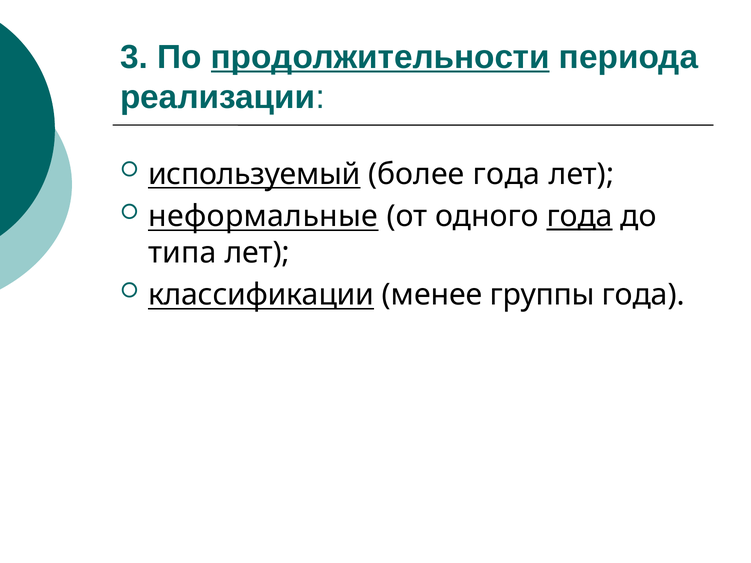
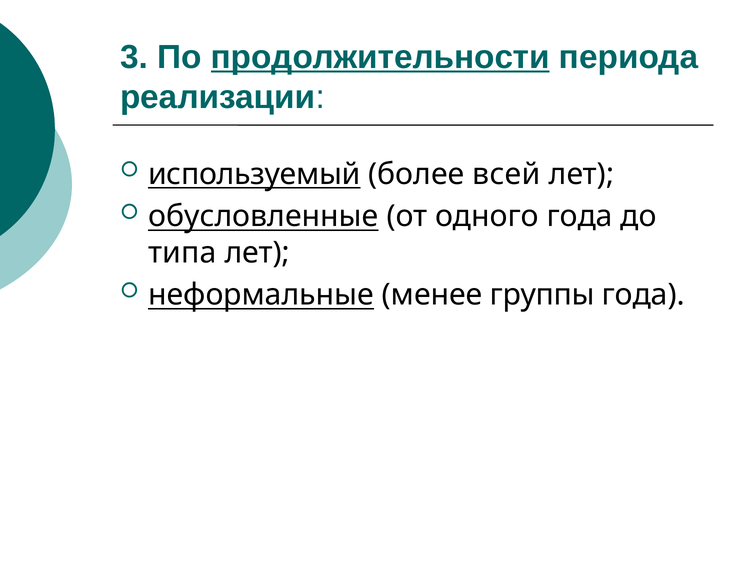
более года: года -> всей
неформальные: неформальные -> обусловленные
года at (580, 216) underline: present -> none
классификации: классификации -> неформальные
